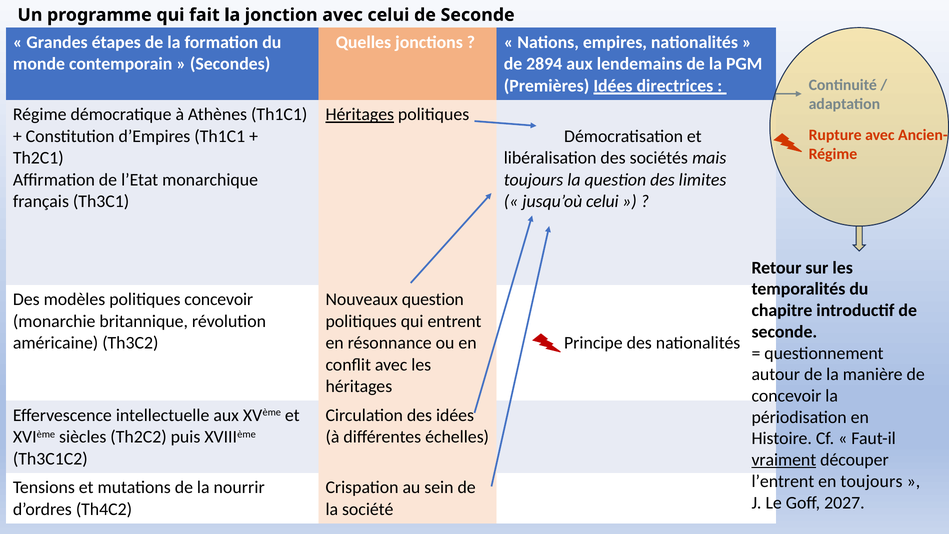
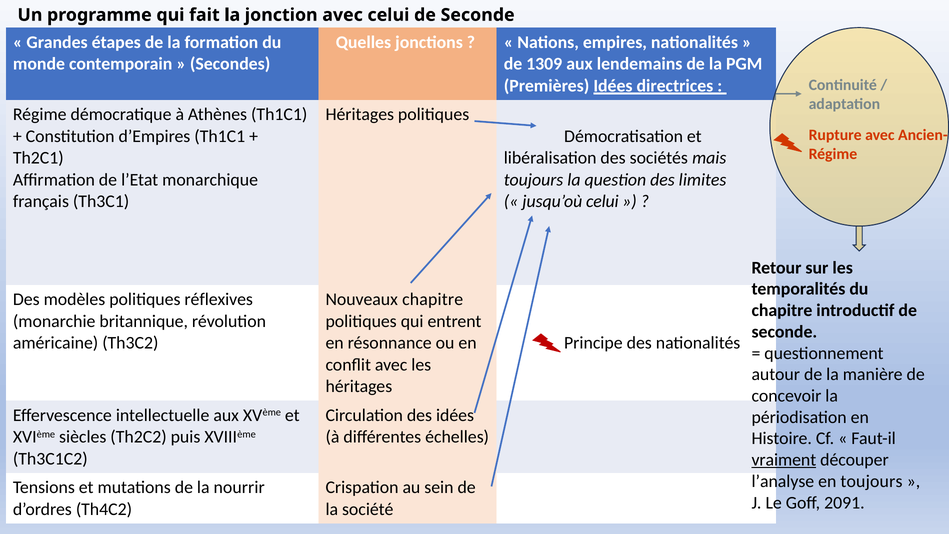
2894: 2894 -> 1309
Héritages at (360, 115) underline: present -> none
politiques concevoir: concevoir -> réflexives
Nouveaux question: question -> chapitre
l’entrent: l’entrent -> l’analyse
2027: 2027 -> 2091
